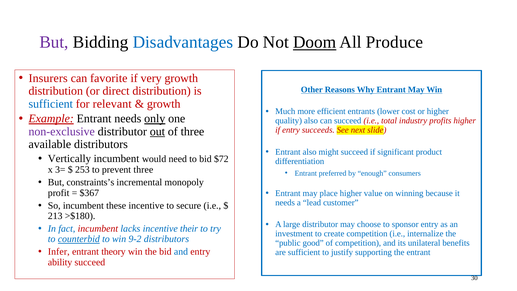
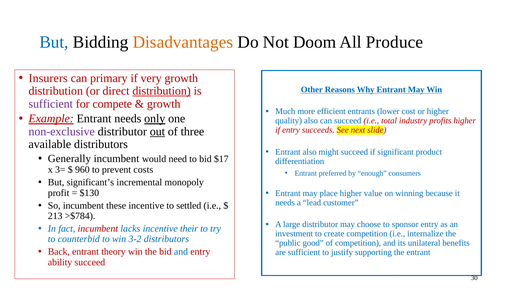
But at (54, 42) colour: purple -> blue
Disadvantages colour: blue -> orange
Doom underline: present -> none
favorite: favorite -> primary
distribution at (162, 91) underline: none -> present
sufficient at (51, 104) colour: blue -> purple
relevant: relevant -> compete
Vertically: Vertically -> Generally
$72: $72 -> $17
253: 253 -> 960
prevent three: three -> costs
constraints’s: constraints’s -> significant’s
$367: $367 -> $130
secure: secure -> settled
>$180: >$180 -> >$784
counterbid underline: present -> none
9-2: 9-2 -> 3-2
Infer: Infer -> Back
